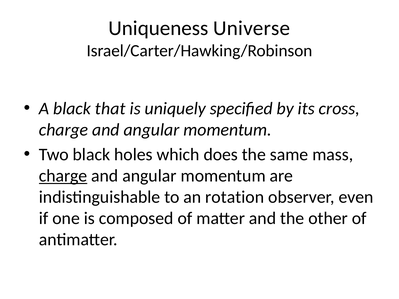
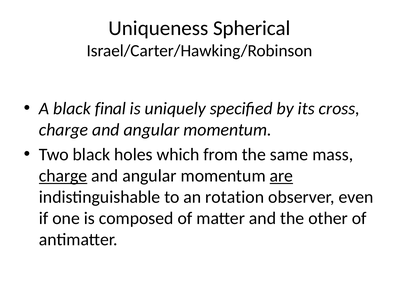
Universe: Universe -> Spherical
that: that -> final
does: does -> from
are underline: none -> present
